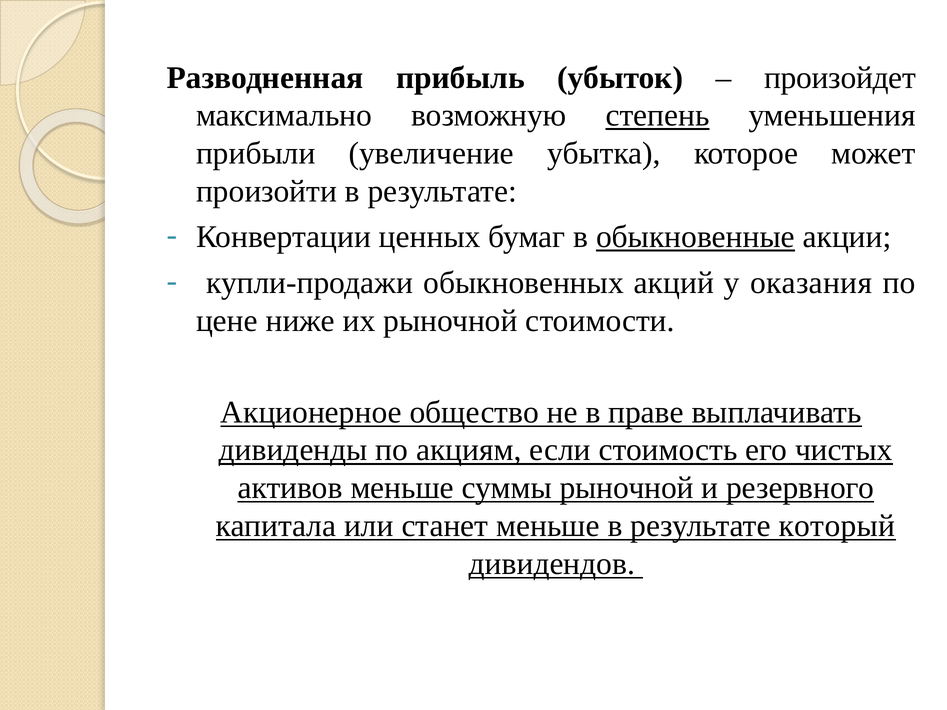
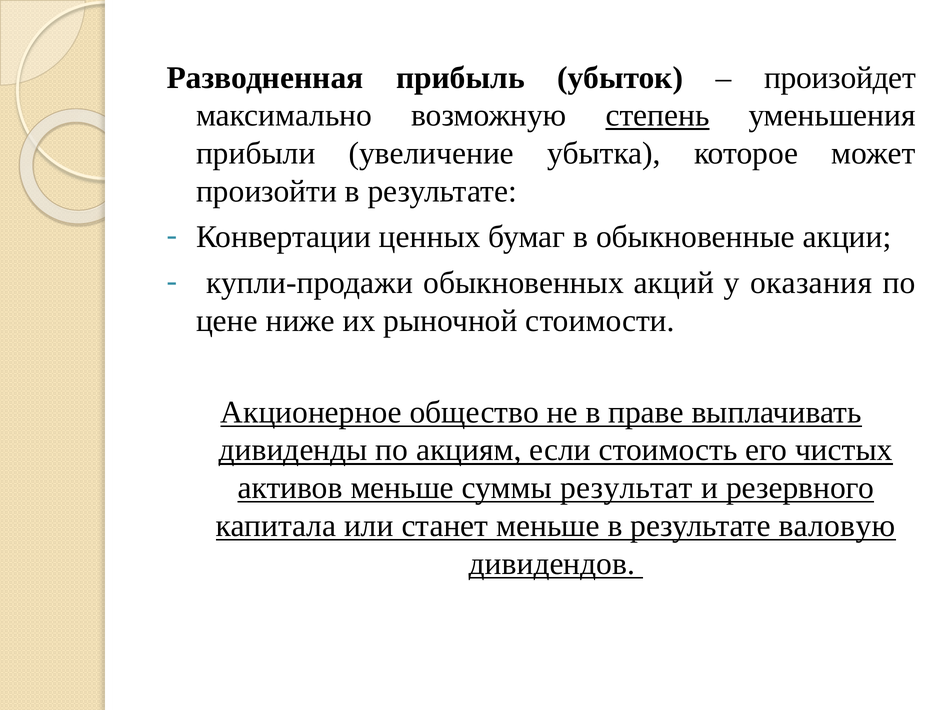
обыкновенные underline: present -> none
суммы рыночной: рыночной -> результат
который: который -> валовую
